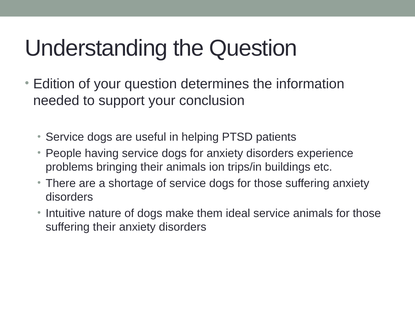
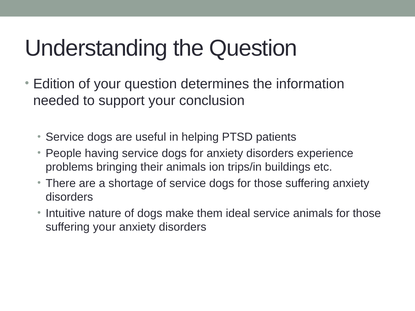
suffering their: their -> your
